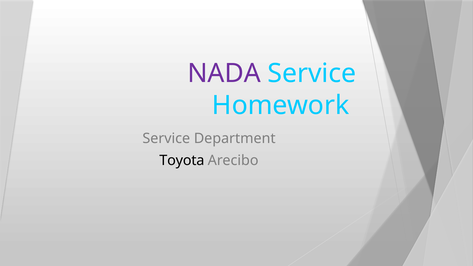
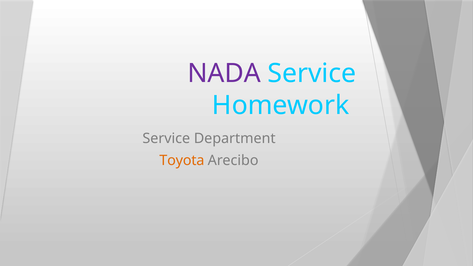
Toyota colour: black -> orange
